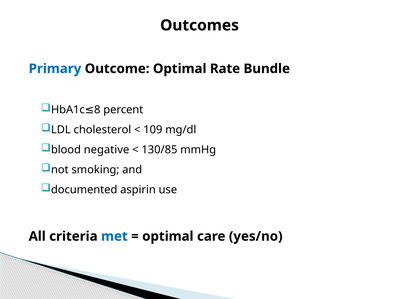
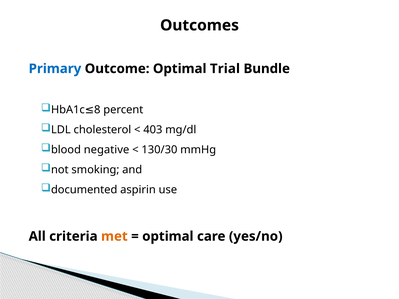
Rate: Rate -> Trial
109: 109 -> 403
130/85: 130/85 -> 130/30
met colour: blue -> orange
